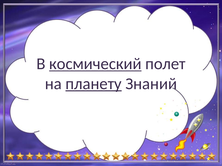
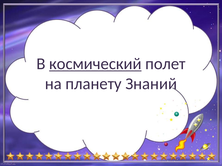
планету underline: present -> none
